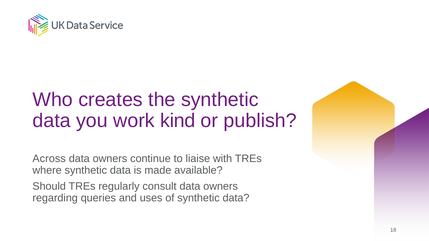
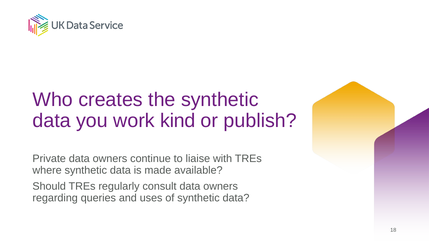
Across: Across -> Private
